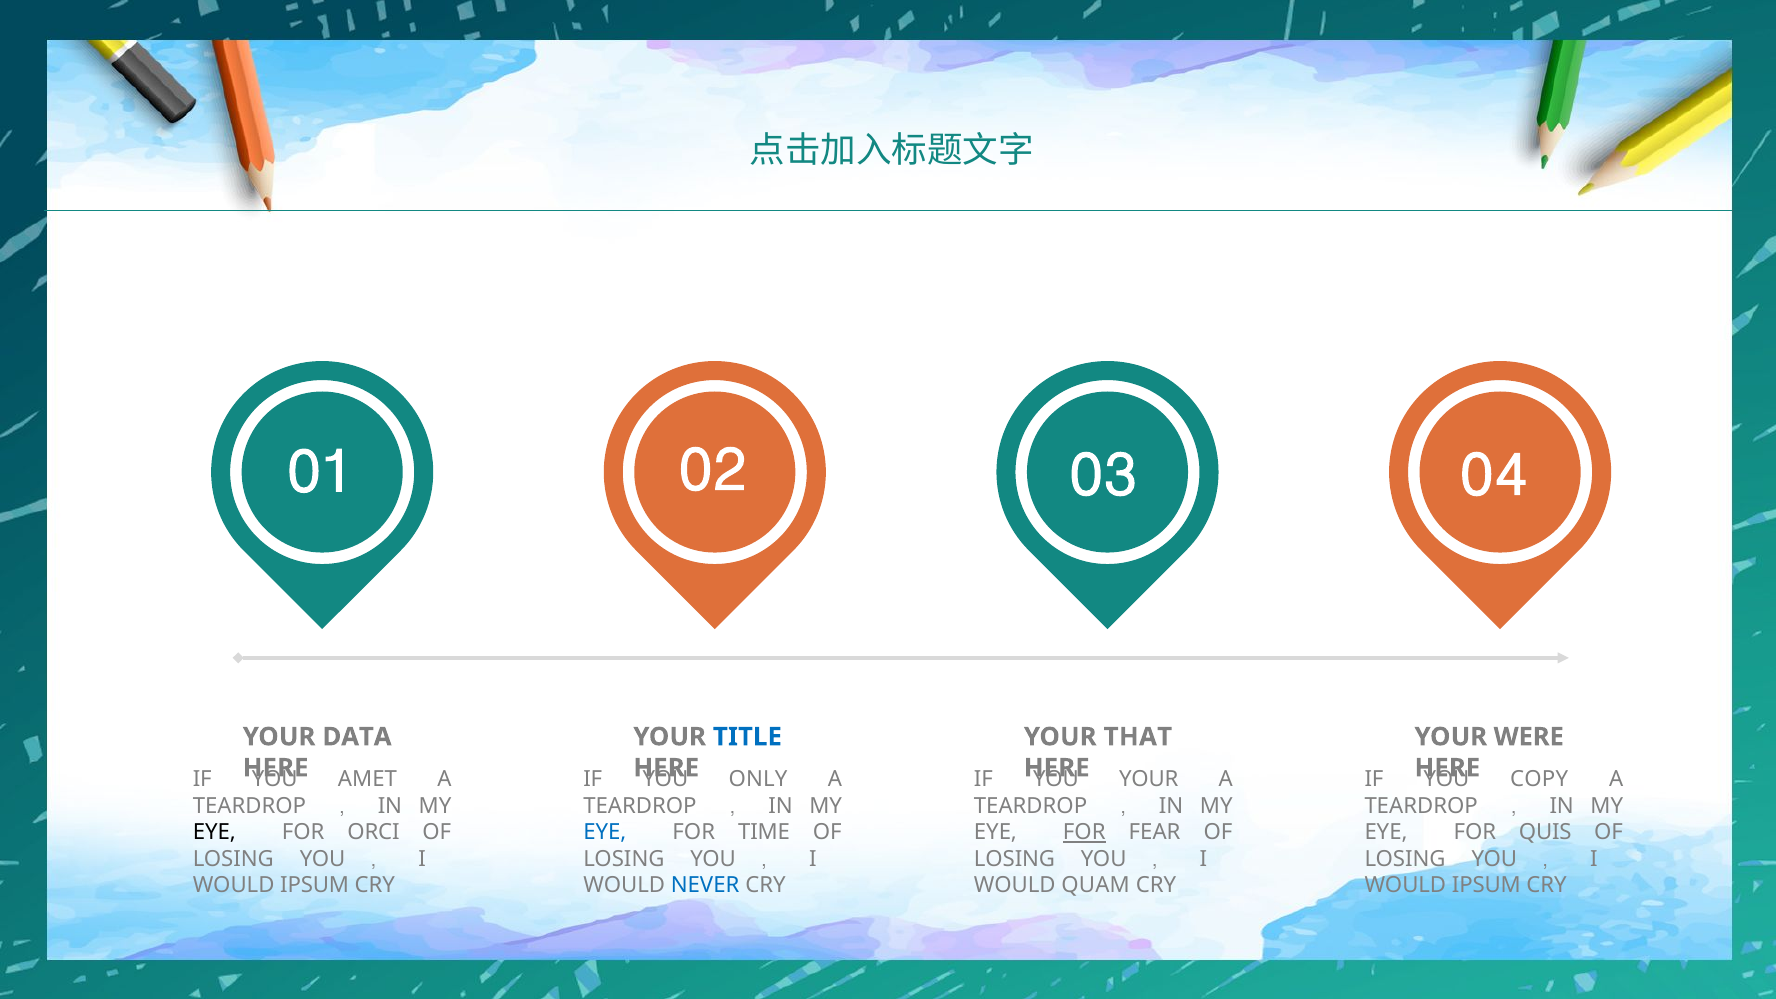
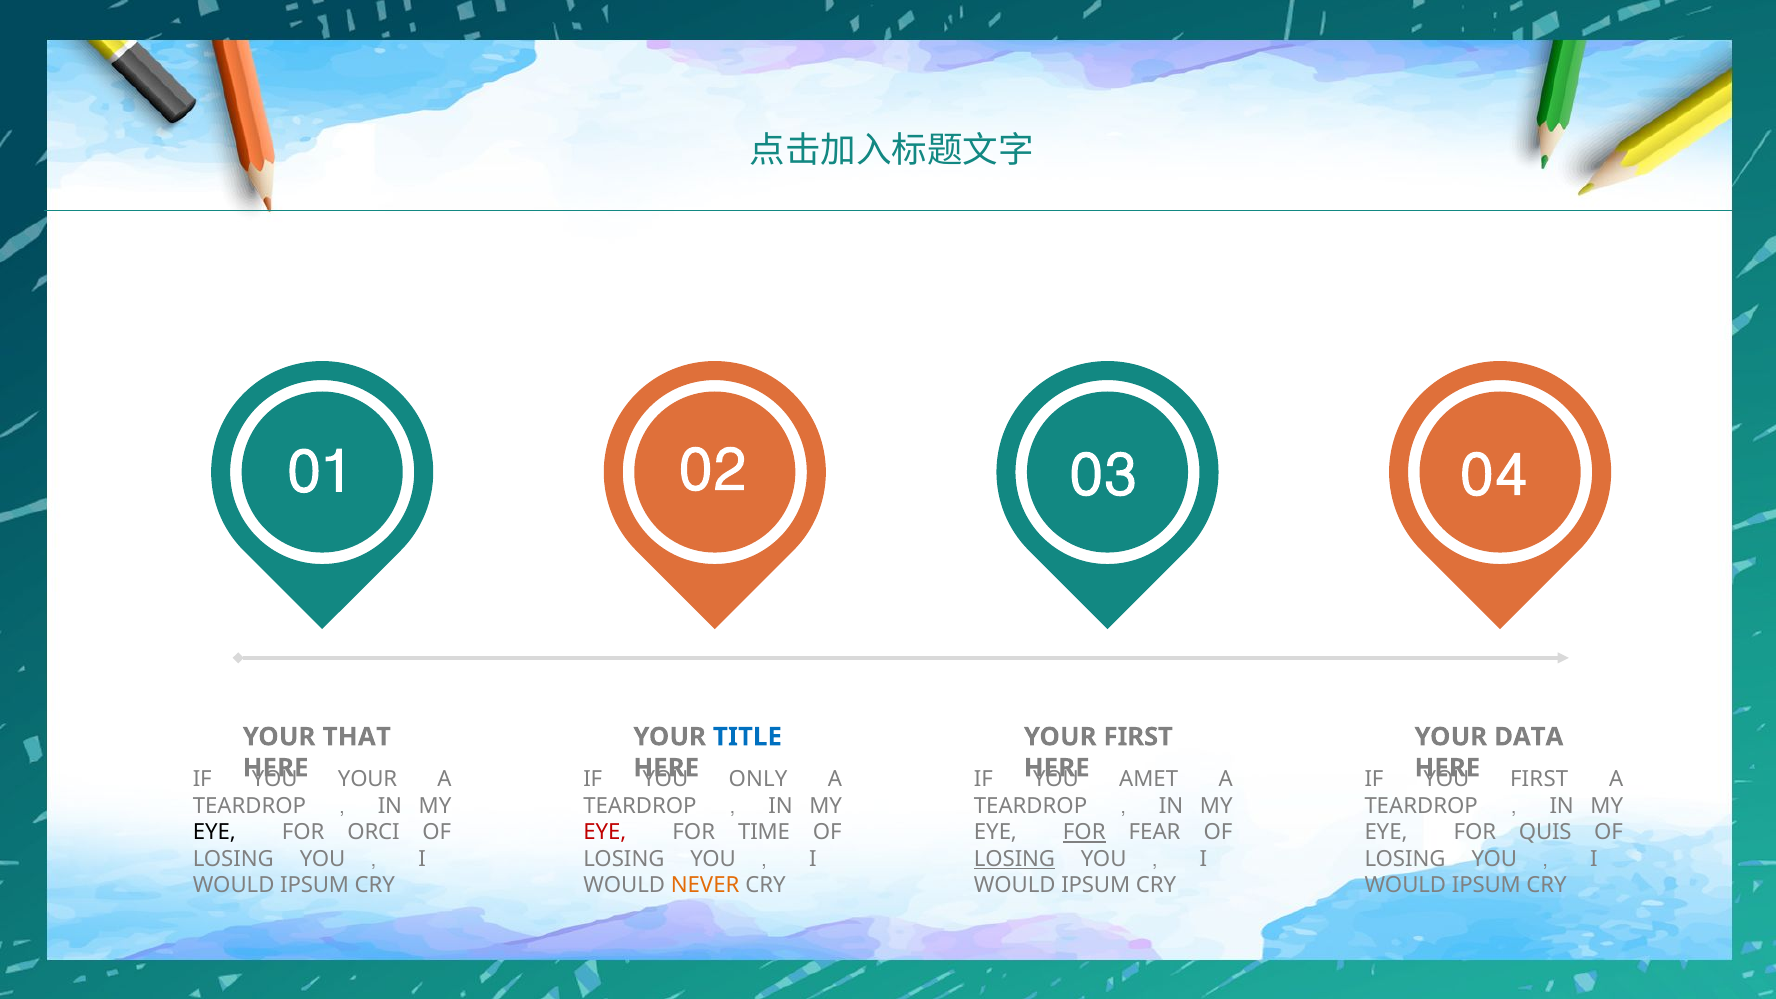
DATA: DATA -> THAT
YOUR THAT: THAT -> FIRST
WERE: WERE -> DATA
YOUR at (1149, 779): YOUR -> AMET
COPY at (1539, 779): COPY -> FIRST
AMET at (367, 779): AMET -> YOUR
EYE at (605, 833) colour: blue -> red
LOSING at (1015, 859) underline: none -> present
NEVER colour: blue -> orange
QUAM at (1096, 886): QUAM -> IPSUM
